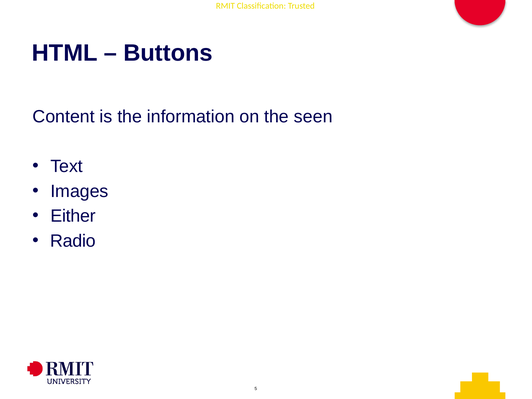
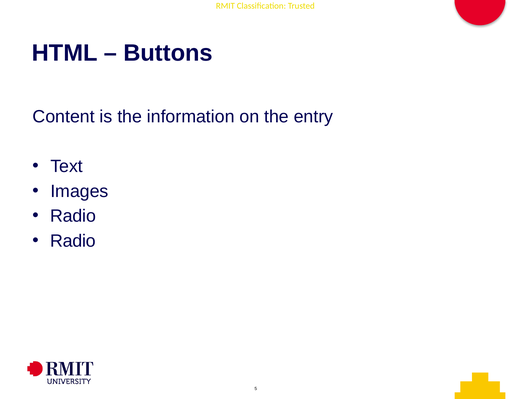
seen: seen -> entry
Either at (73, 216): Either -> Radio
